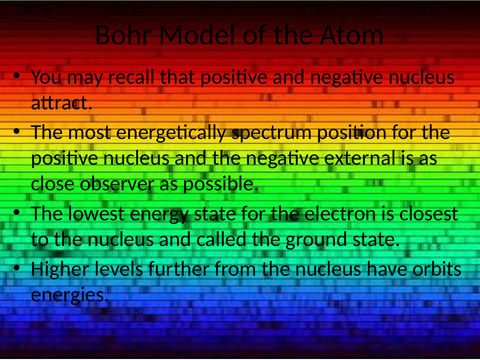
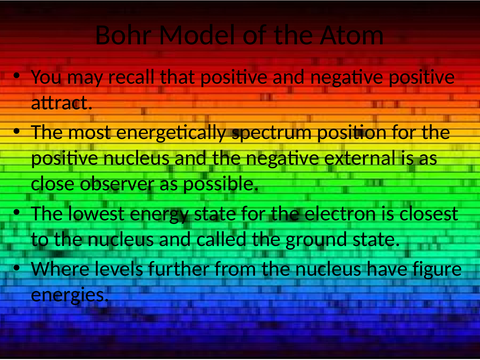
negative nucleus: nucleus -> positive
Higher: Higher -> Where
orbits: orbits -> figure
